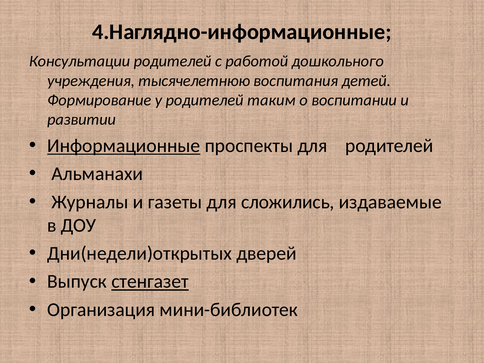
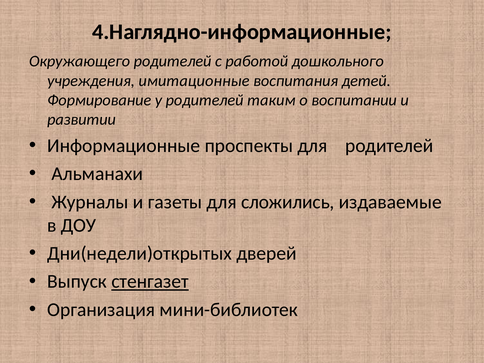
Консультации: Консультации -> Окружающего
тысячелетнюю: тысячелетнюю -> имитационные
Информационные underline: present -> none
